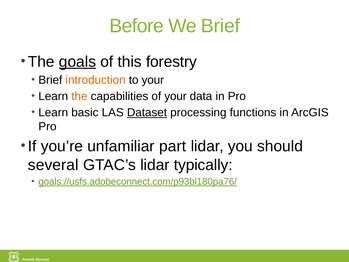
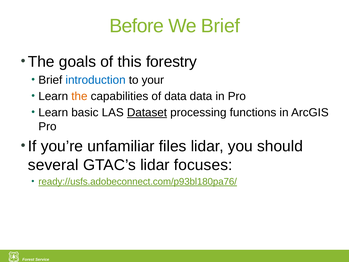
goals underline: present -> none
introduction colour: orange -> blue
of your: your -> data
part: part -> files
typically: typically -> focuses
goals://usfs.adobeconnect.com/p93bl180pa76/: goals://usfs.adobeconnect.com/p93bl180pa76/ -> ready://usfs.adobeconnect.com/p93bl180pa76/
